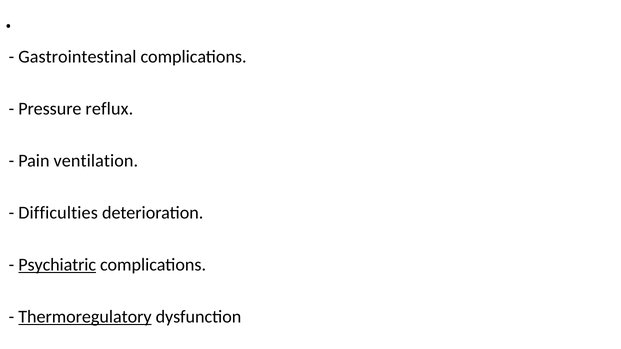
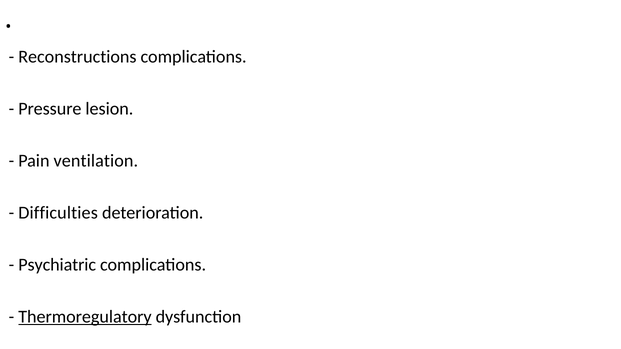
Gastrointestinal: Gastrointestinal -> Reconstructions
reflux: reflux -> lesion
Psychiatric underline: present -> none
